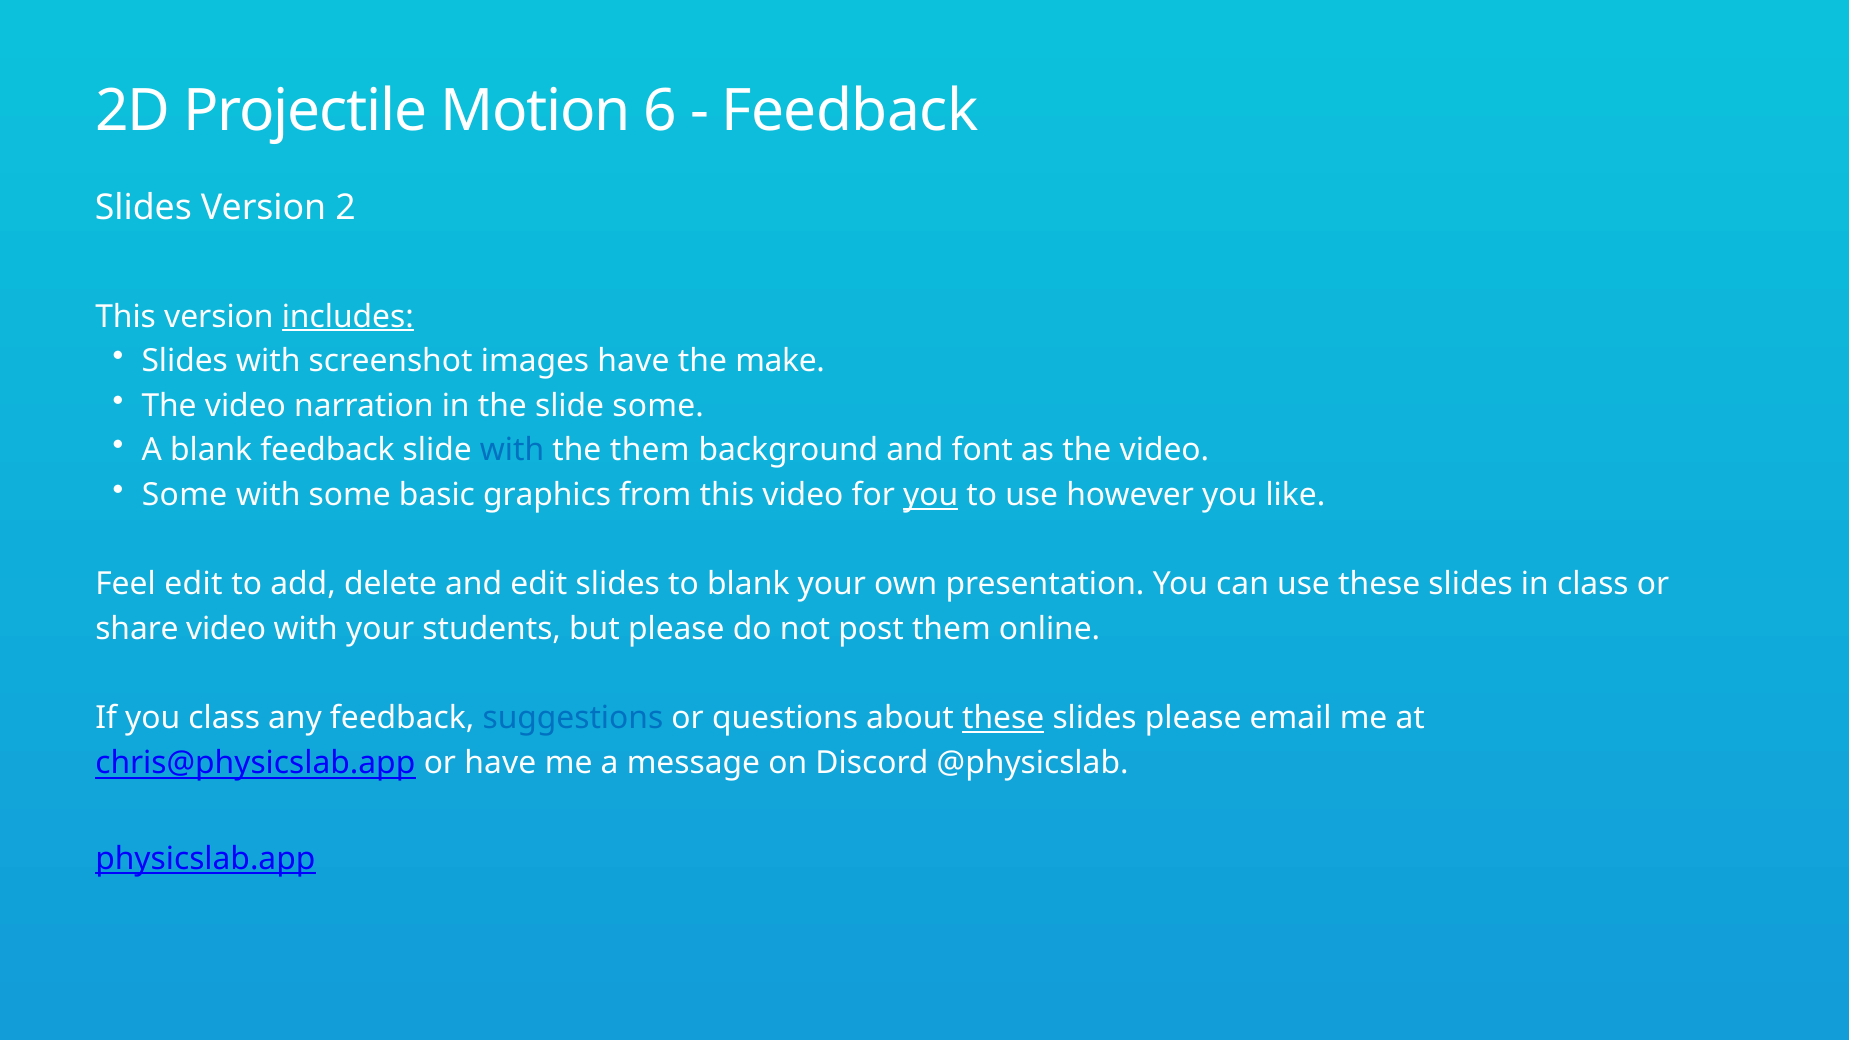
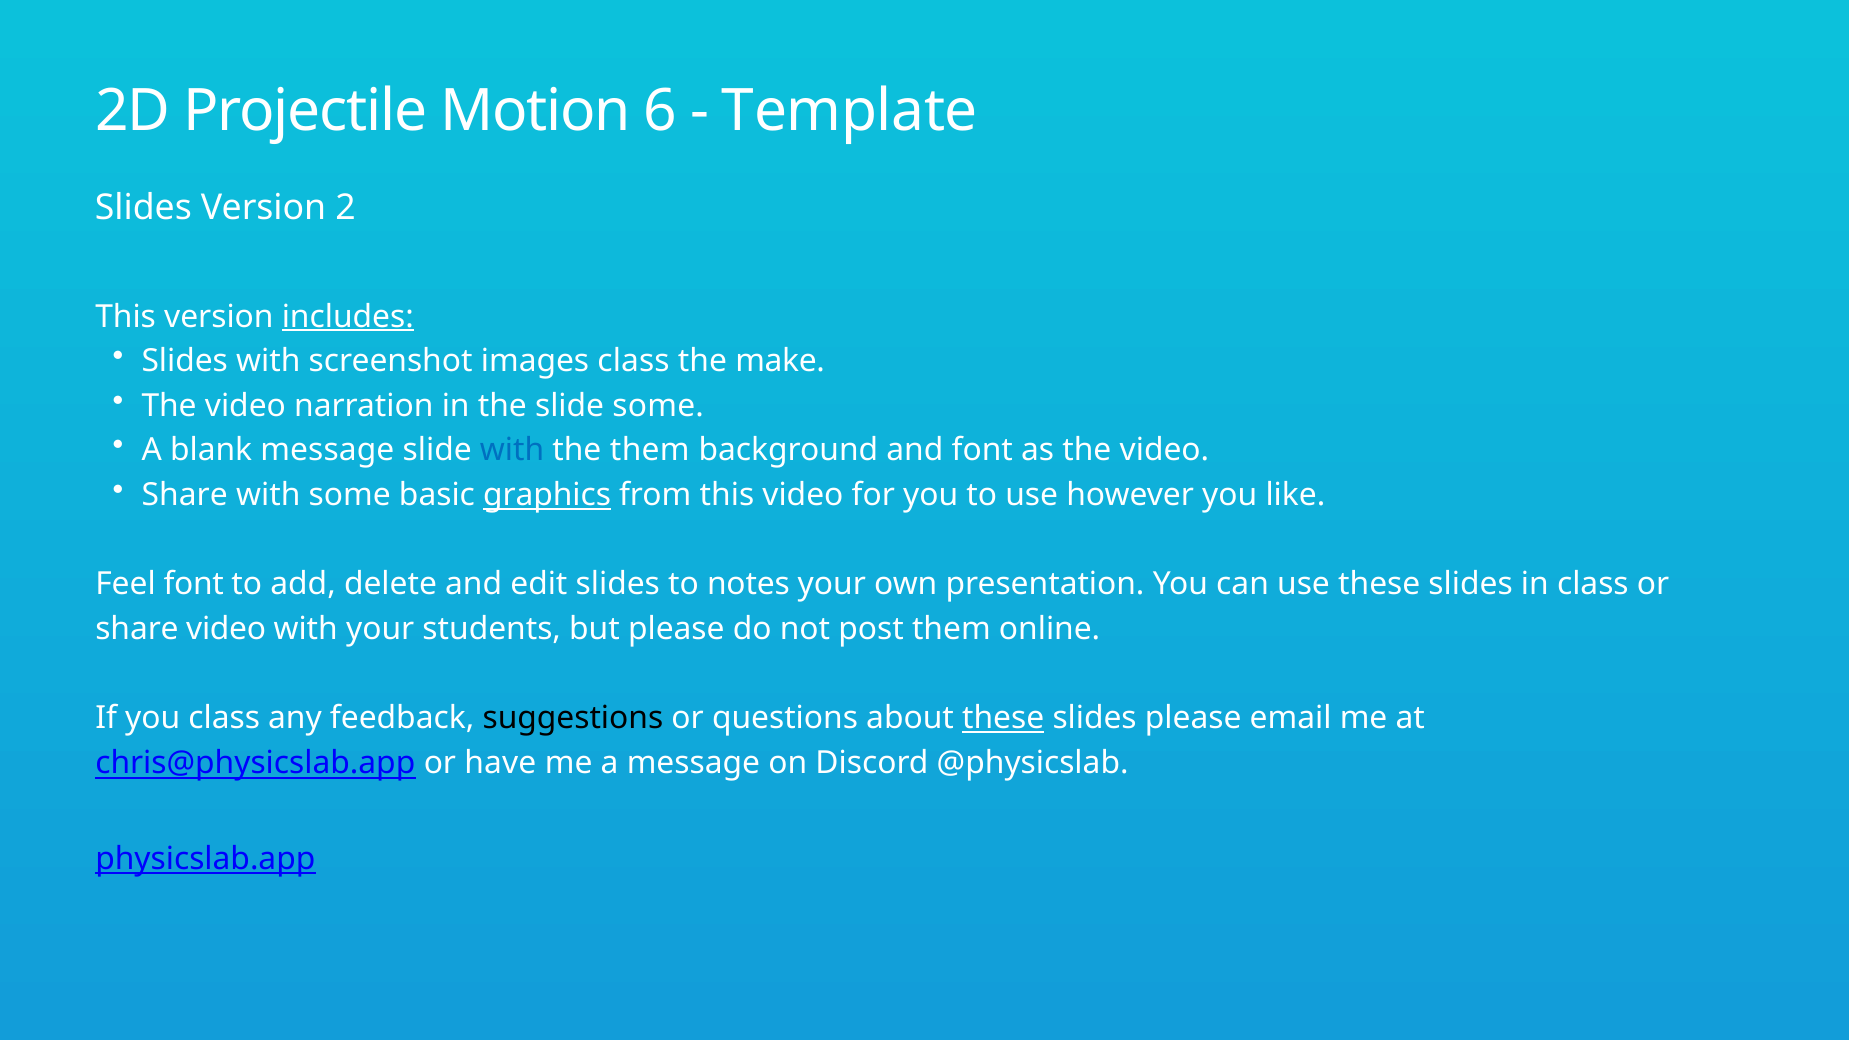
Feedback at (850, 111): Feedback -> Template
images have: have -> class
blank feedback: feedback -> message
Some at (185, 495): Some -> Share
graphics underline: none -> present
you at (931, 495) underline: present -> none
Feel edit: edit -> font
to blank: blank -> notes
suggestions colour: blue -> black
